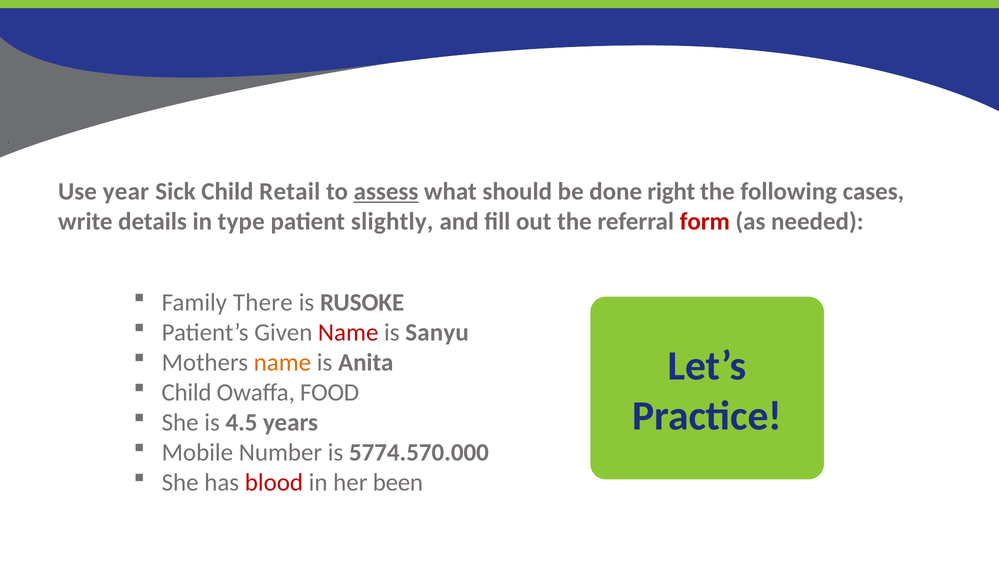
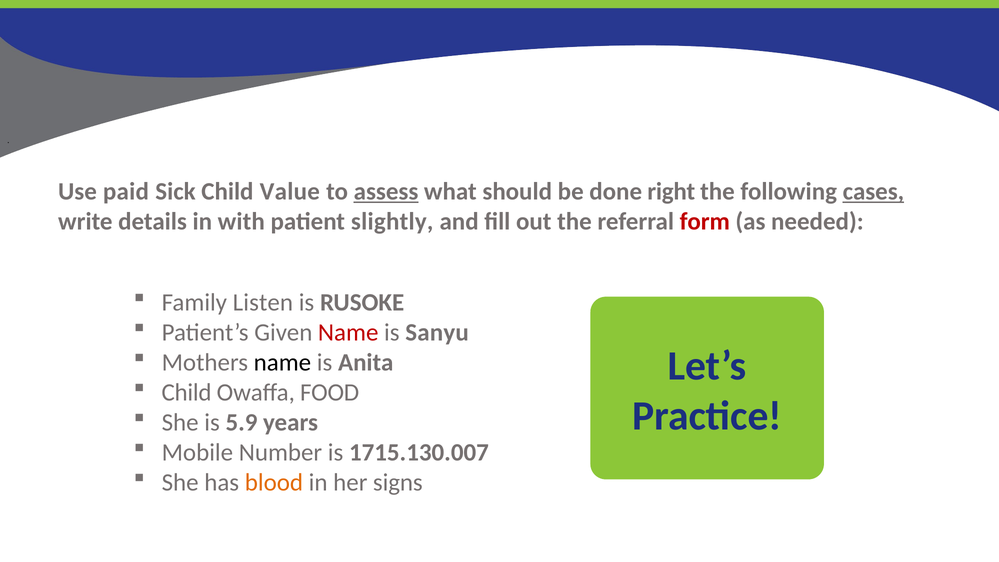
year: year -> paid
Retail: Retail -> Value
cases underline: none -> present
type: type -> with
There: There -> Listen
name at (282, 363) colour: orange -> black
4.5: 4.5 -> 5.9
5774.570.000: 5774.570.000 -> 1715.130.007
blood colour: red -> orange
been: been -> signs
